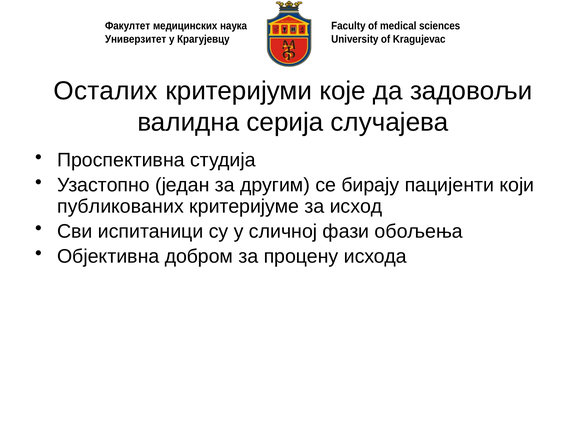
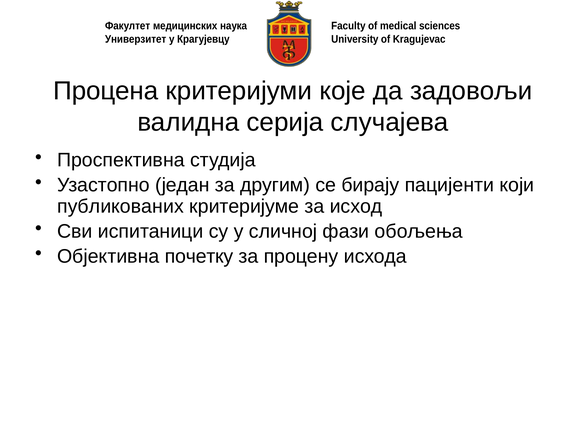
Осталих: Осталих -> Процена
добром: добром -> почетку
